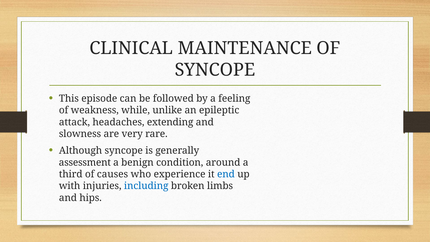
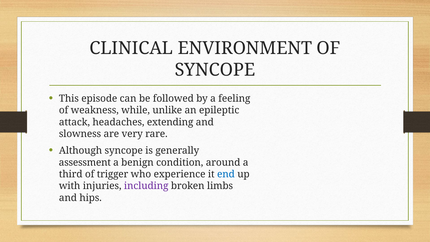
MAINTENANCE: MAINTENANCE -> ENVIRONMENT
causes: causes -> trigger
including colour: blue -> purple
